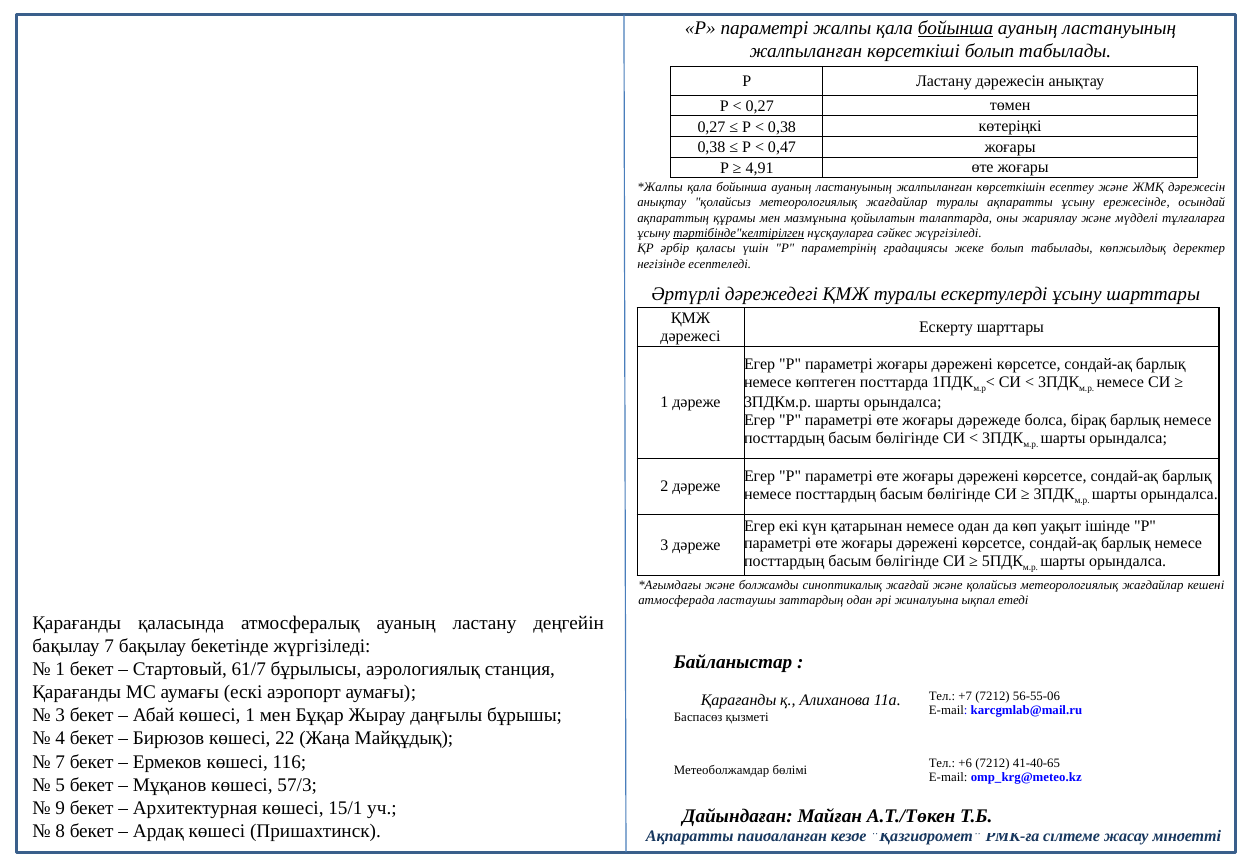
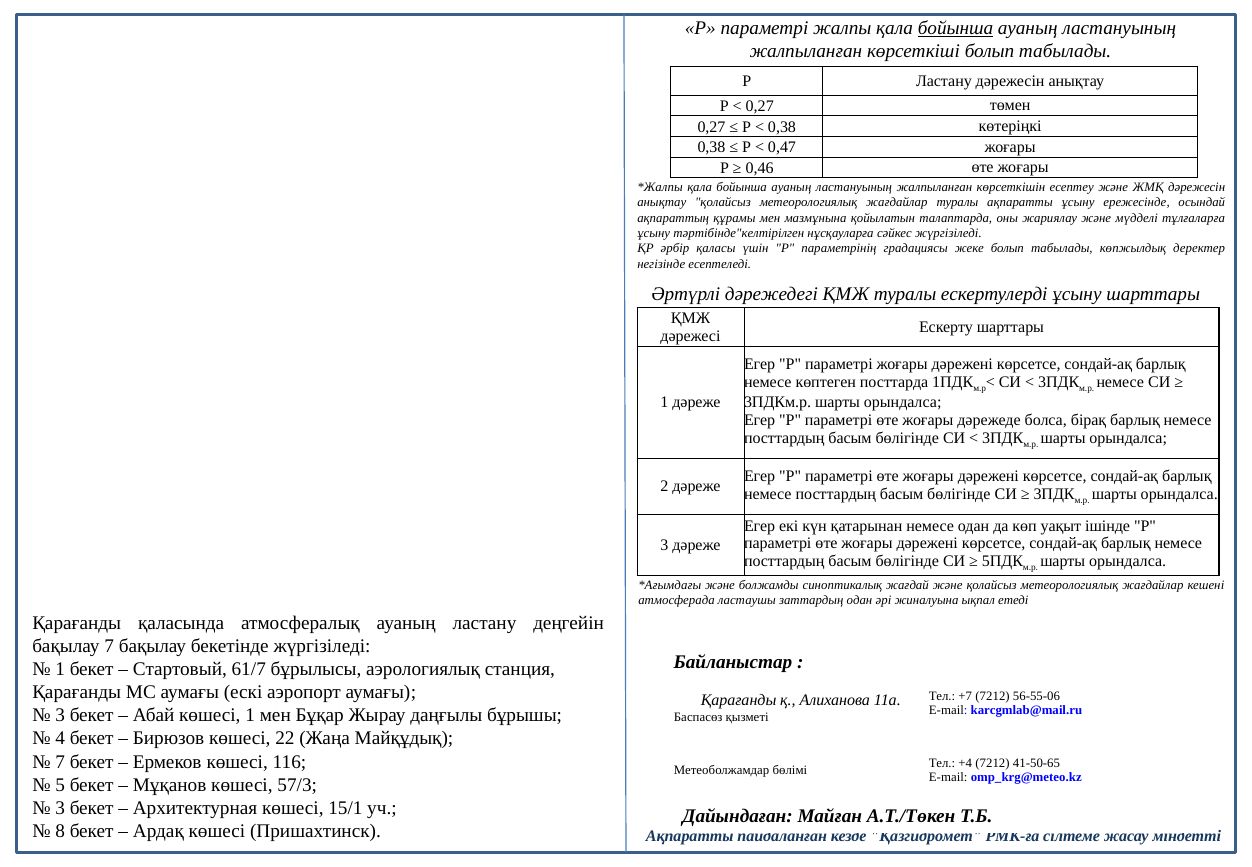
4,91: 4,91 -> 0,46
тәртібінде"келтірілген underline: present -> none
+6: +6 -> +4
41-40-65: 41-40-65 -> 41-50-65
9 at (60, 808): 9 -> 3
